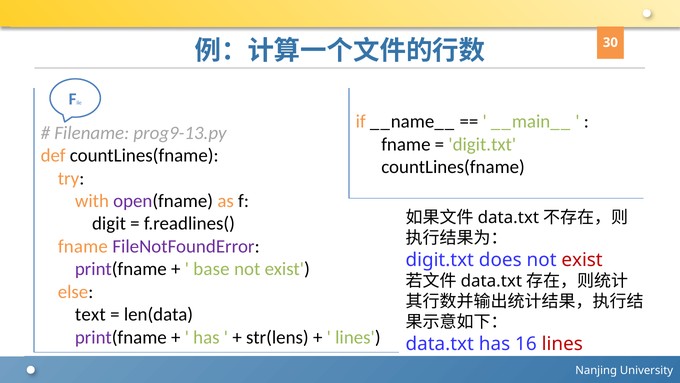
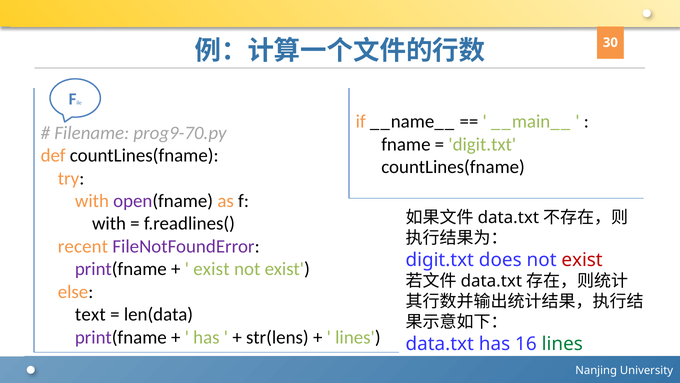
prog9-13.py: prog9-13.py -> prog9-70.py
digit at (109, 223): digit -> with
fname at (83, 246): fname -> recent
base at (211, 269): base -> exist
lines at (562, 343) colour: red -> green
